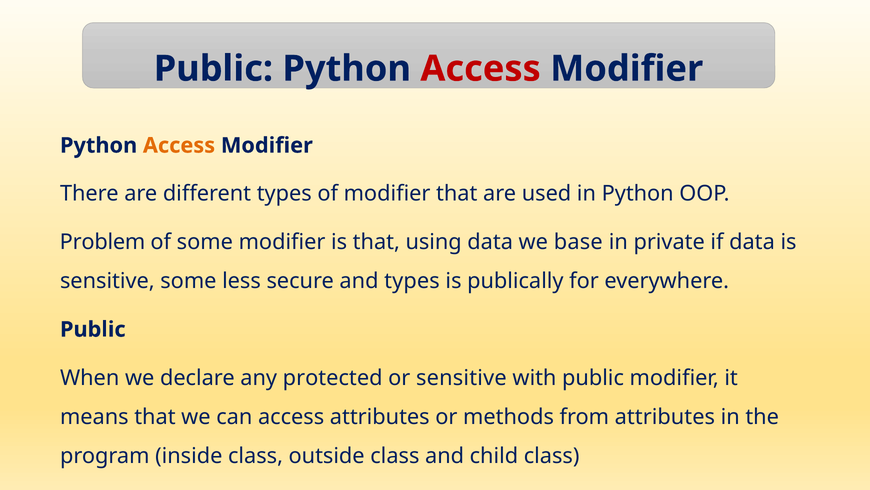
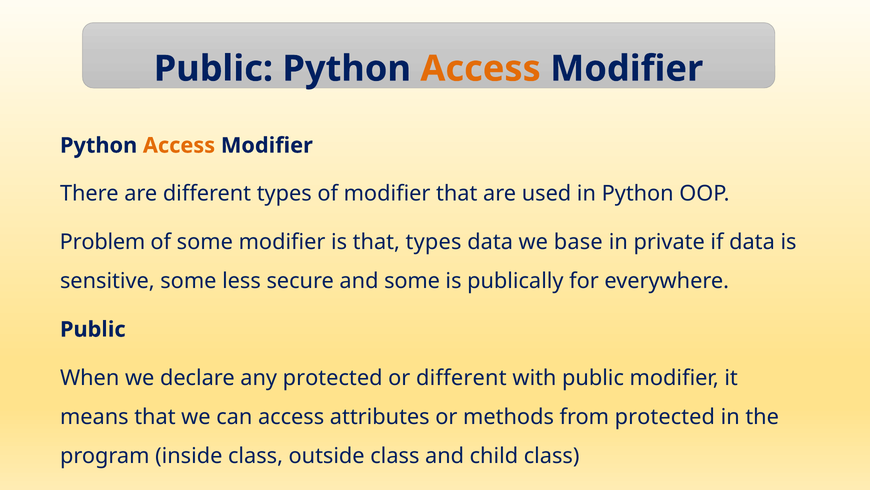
Access at (481, 69) colour: red -> orange
that using: using -> types
and types: types -> some
or sensitive: sensitive -> different
from attributes: attributes -> protected
